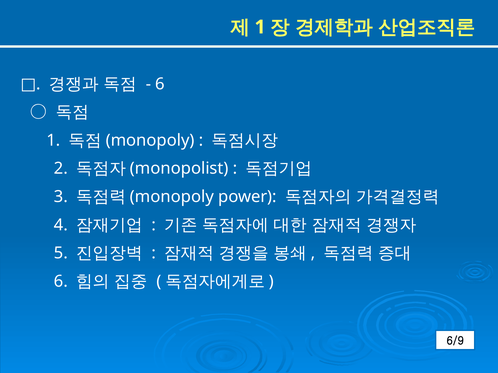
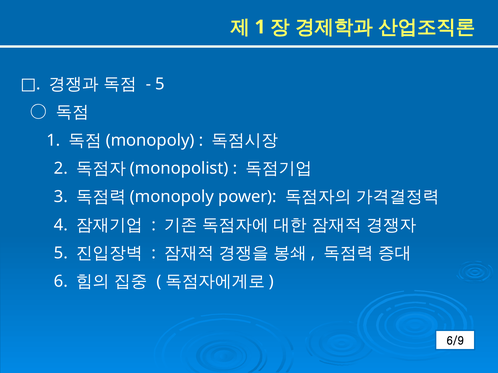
6 at (160, 84): 6 -> 5
